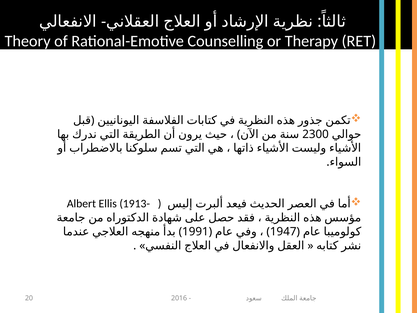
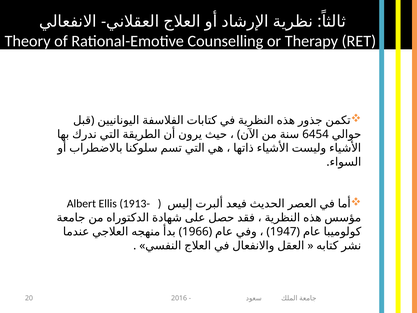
2300: 2300 -> 6454
1991: 1991 -> 1966
